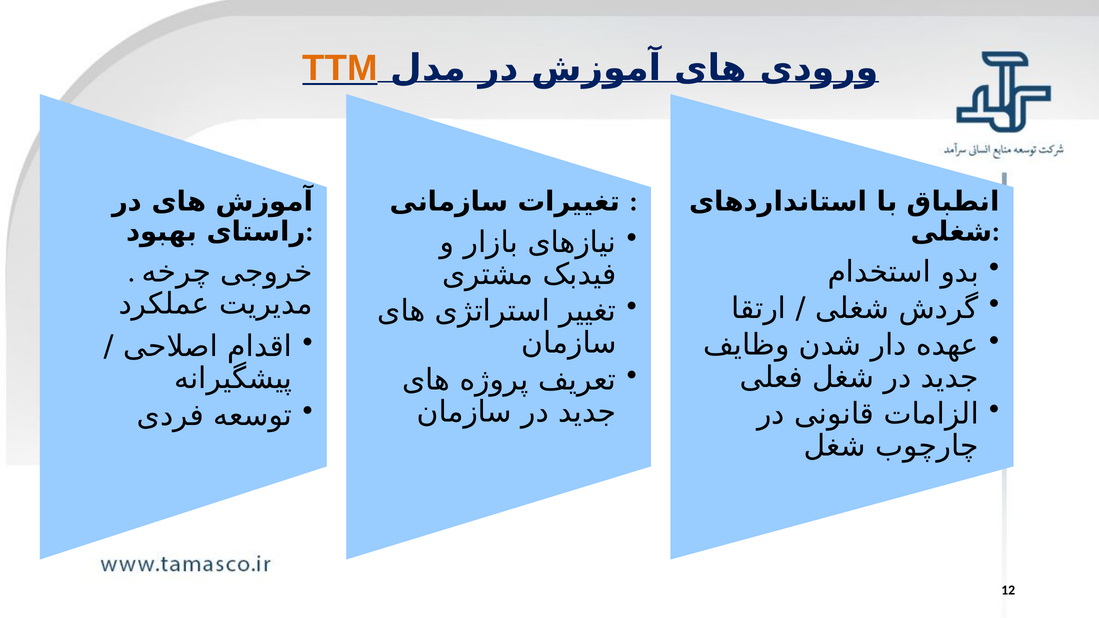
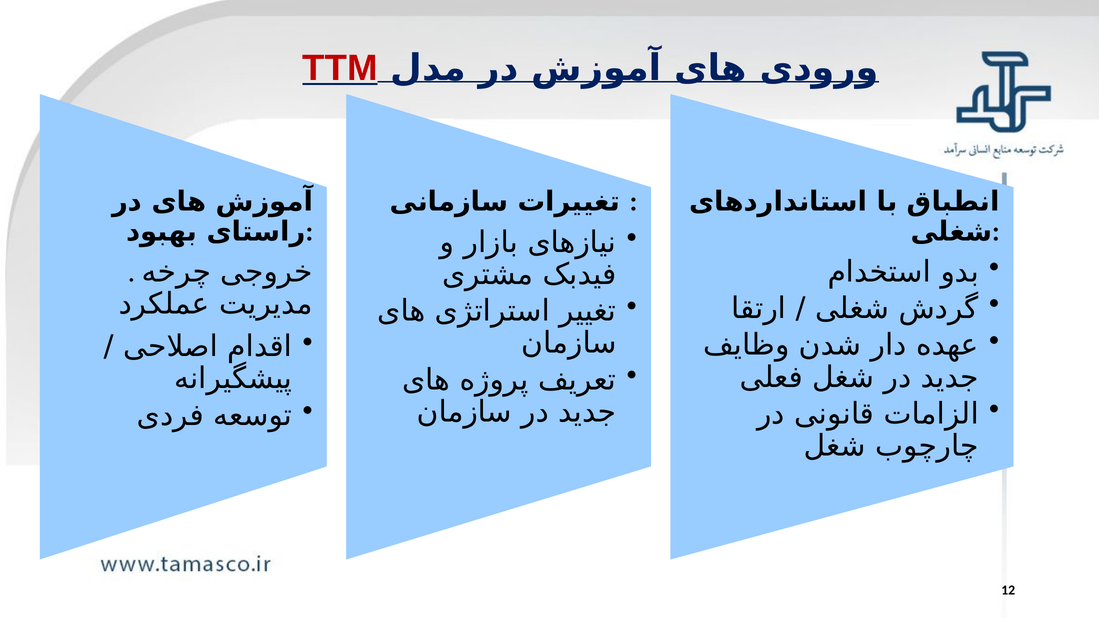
TTM colour: orange -> red
